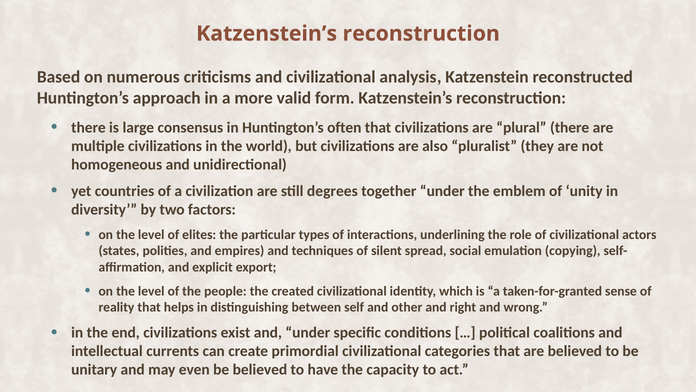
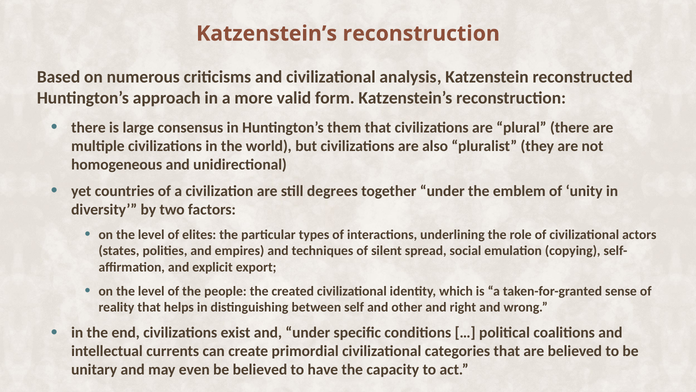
often: often -> them
